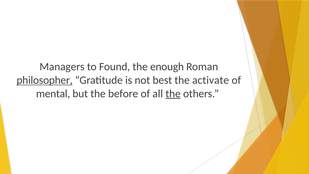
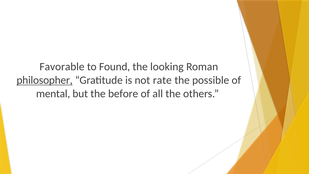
Managers: Managers -> Favorable
enough: enough -> looking
best: best -> rate
activate: activate -> possible
the at (173, 93) underline: present -> none
